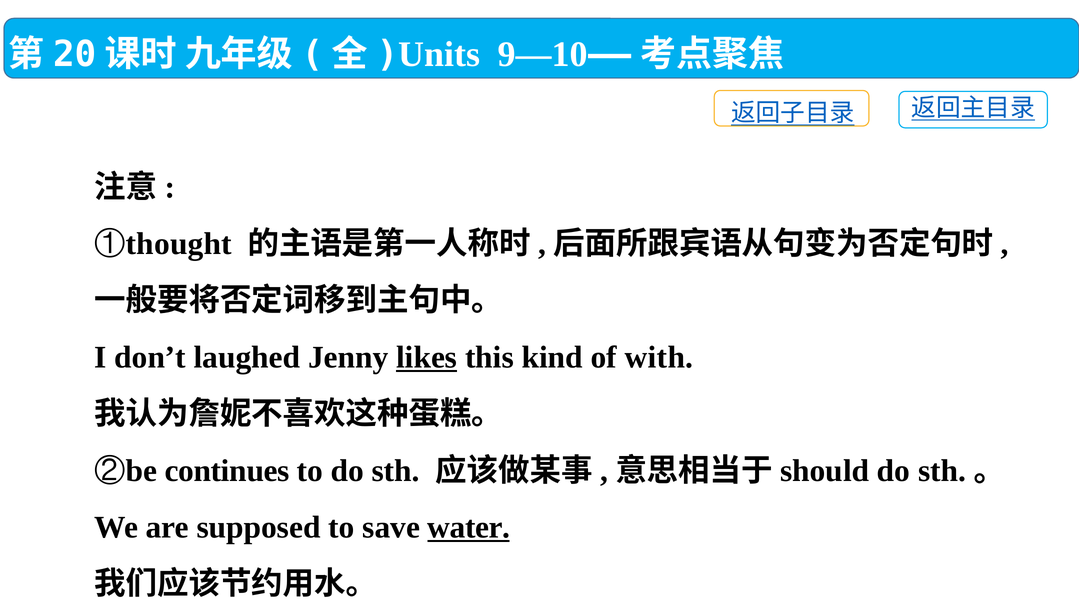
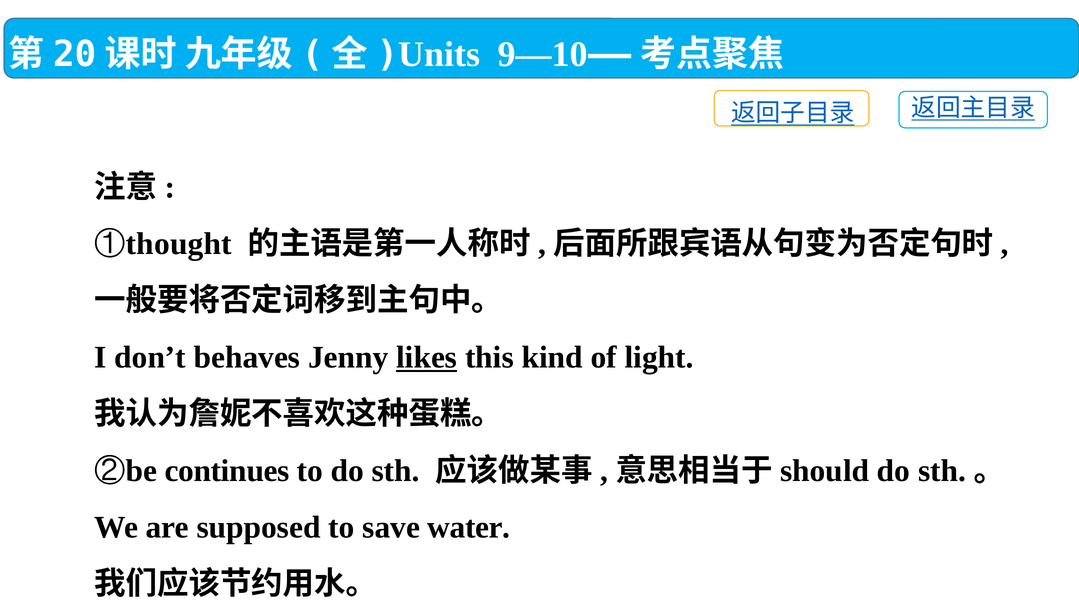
laughed: laughed -> behaves
with: with -> light
water underline: present -> none
